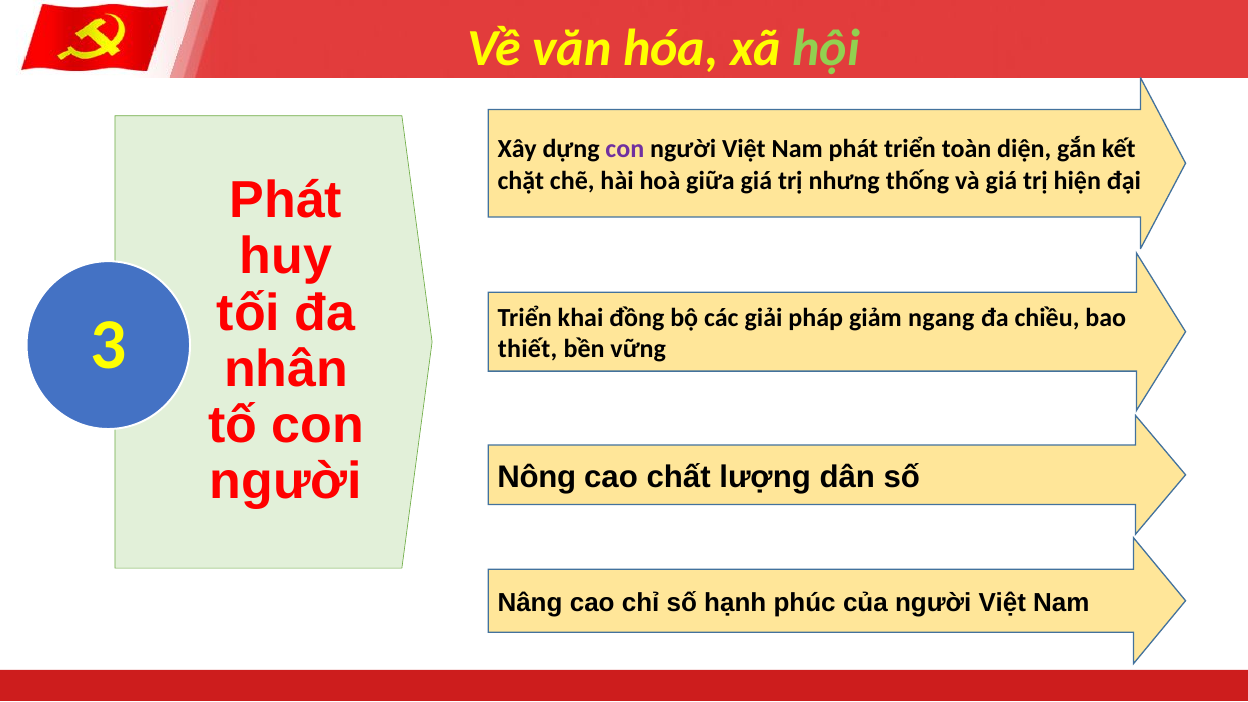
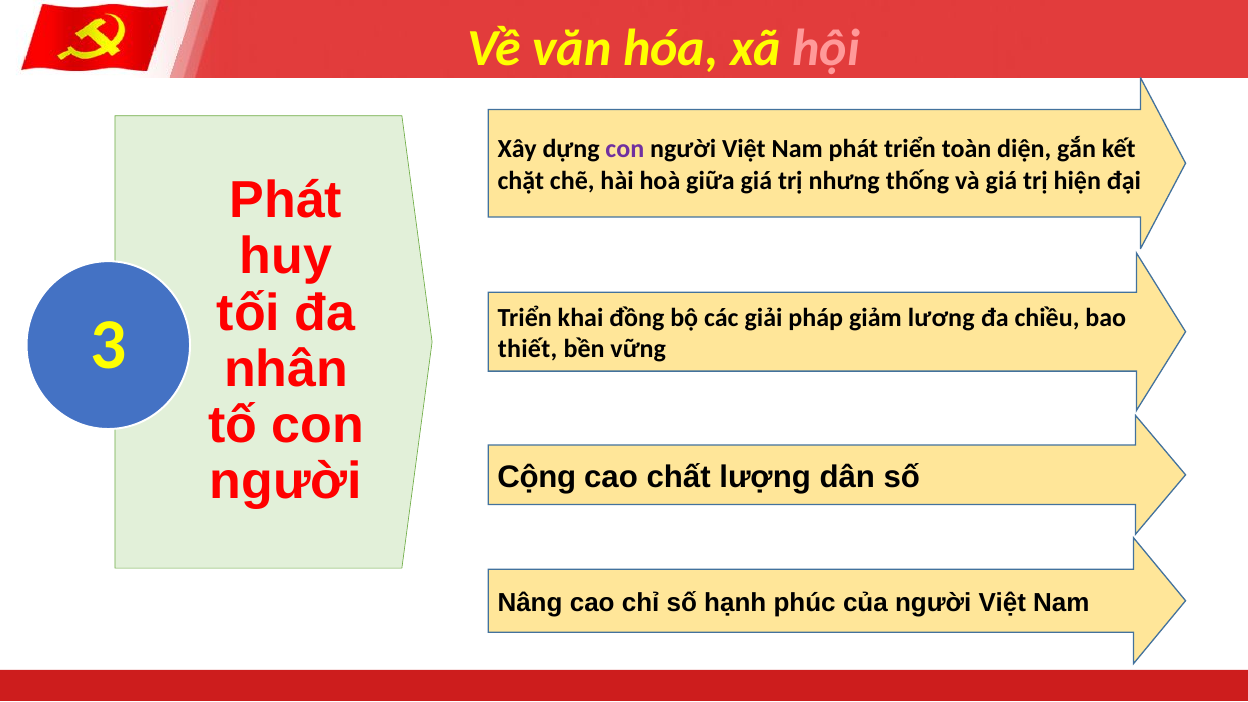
hội colour: light green -> pink
ngang: ngang -> lương
Nông: Nông -> Cộng
